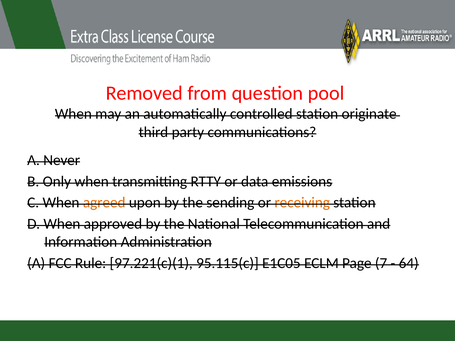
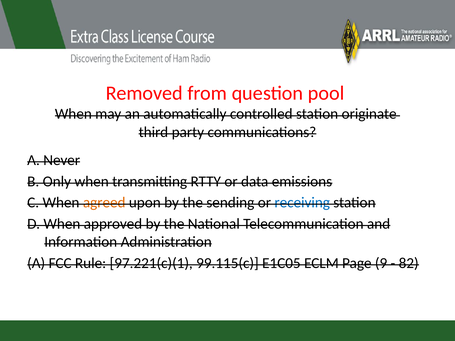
receiving colour: orange -> blue
95.115(c: 95.115(c -> 99.115(c
7: 7 -> 9
64: 64 -> 82
